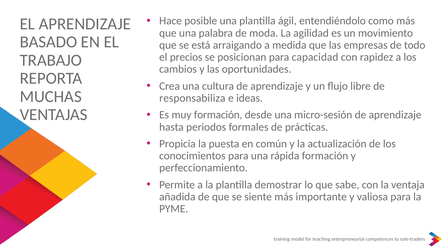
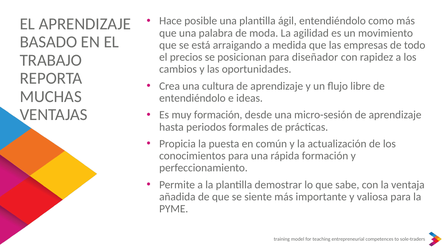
capacidad: capacidad -> diseñador
responsabiliza at (192, 98): responsabiliza -> entendiéndolo
